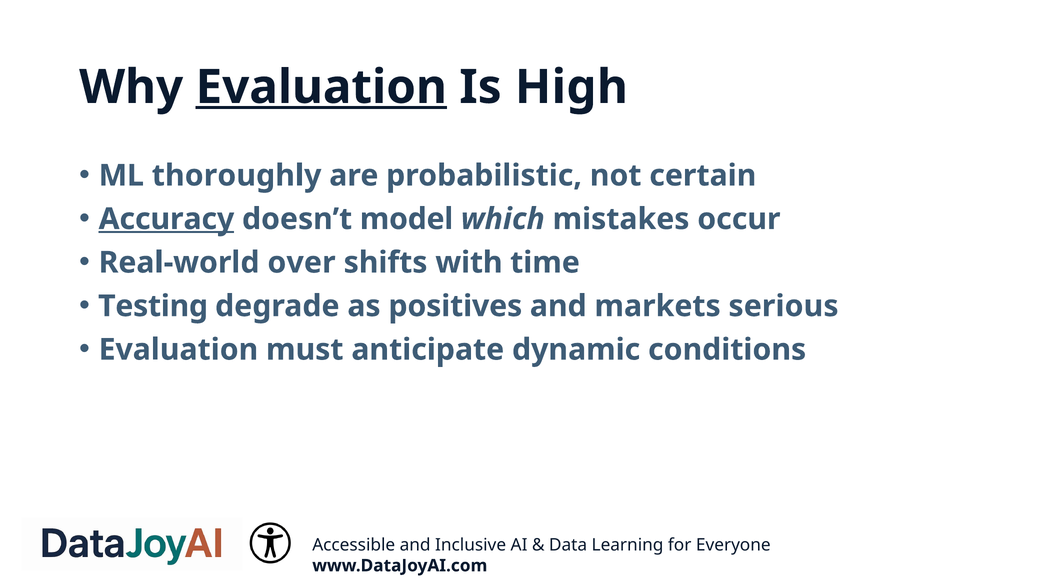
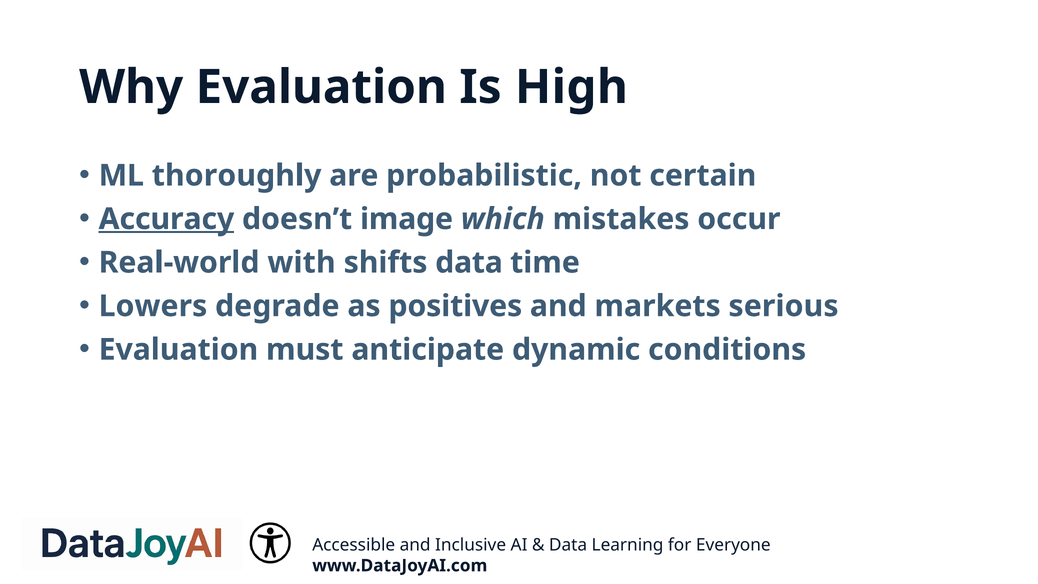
Evaluation at (321, 87) underline: present -> none
model: model -> image
over: over -> with
shifts with: with -> data
Testing: Testing -> Lowers
